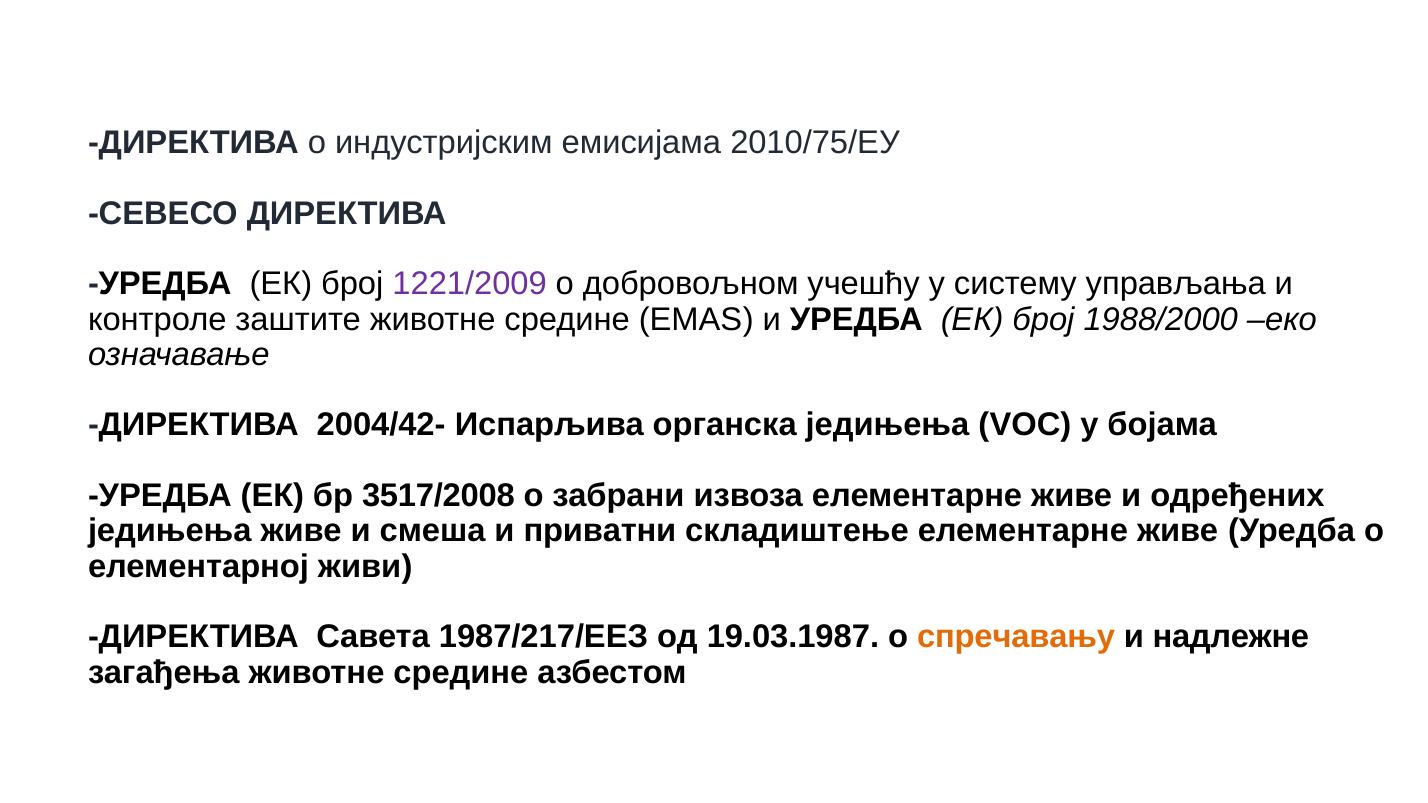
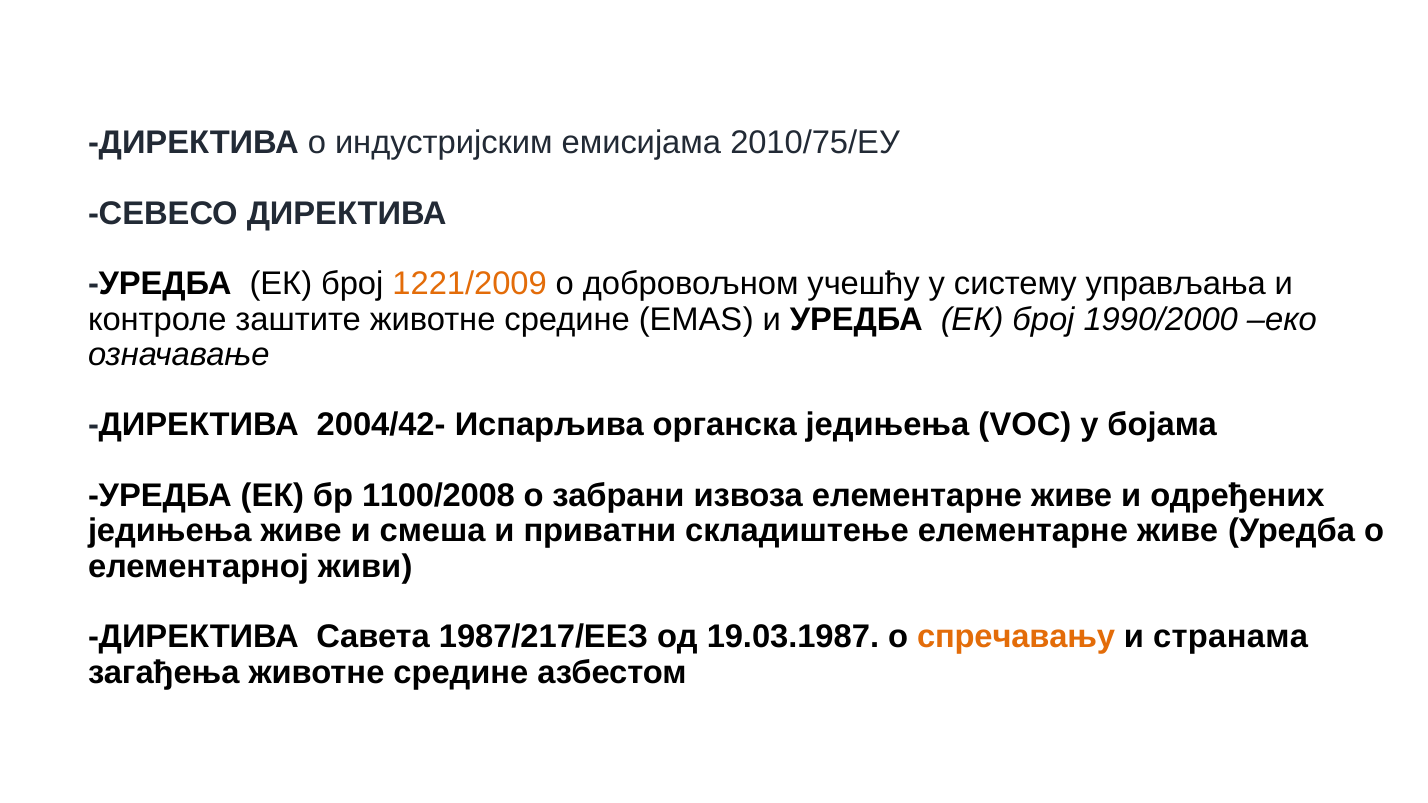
1221/2009 colour: purple -> orange
1988/2000: 1988/2000 -> 1990/2000
3517/2008: 3517/2008 -> 1100/2008
надлежне: надлежне -> странама
